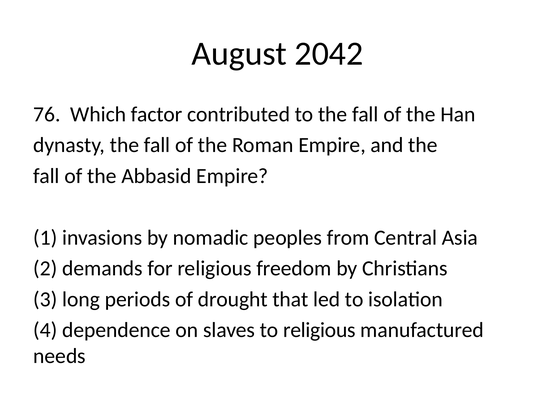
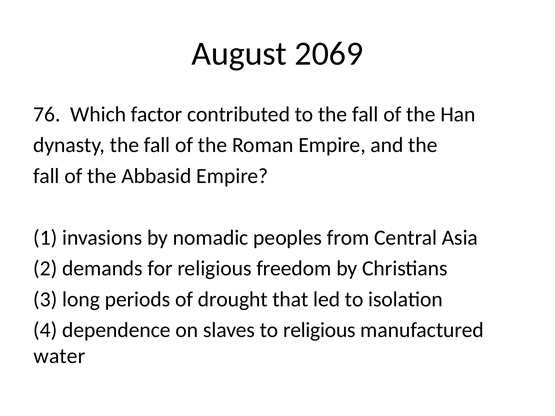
2042: 2042 -> 2069
needs: needs -> water
